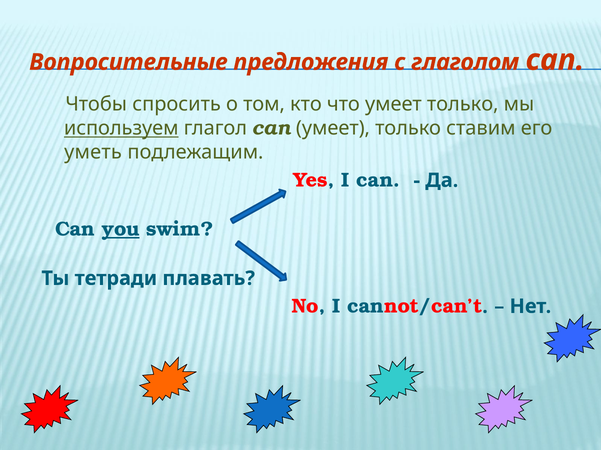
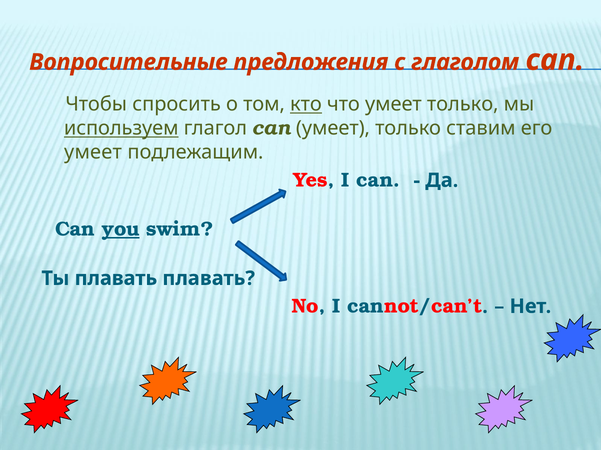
кто underline: none -> present
уметь at (93, 153): уметь -> умеет
Ты тетради: тетради -> плавать
